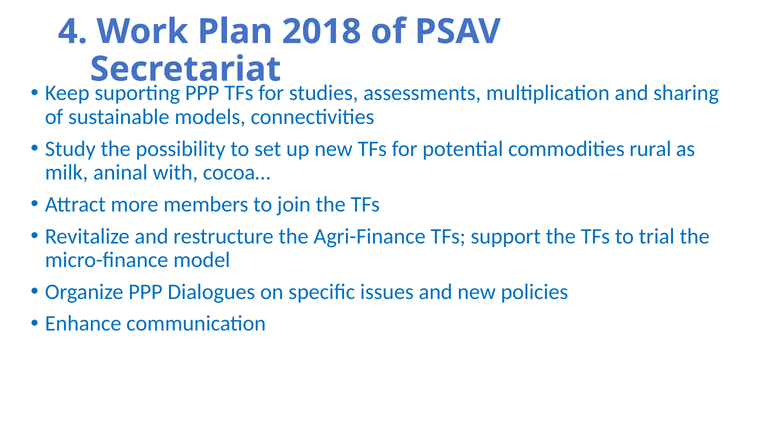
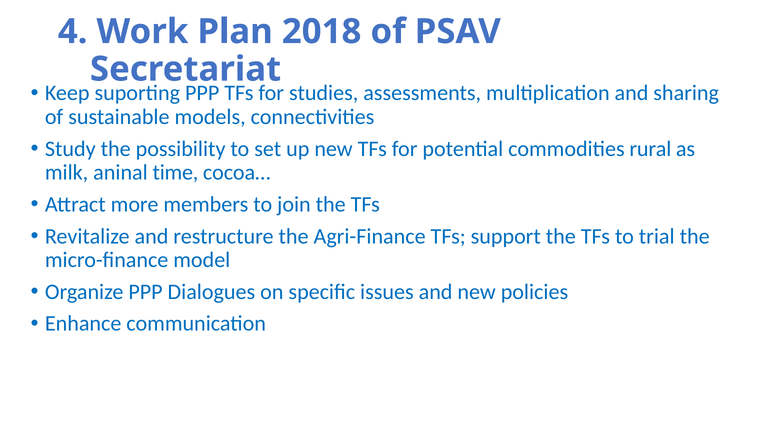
with: with -> time
